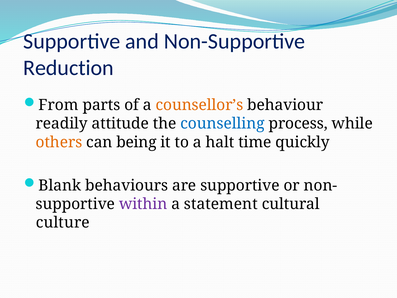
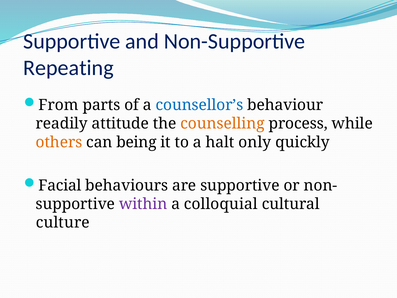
Reduction: Reduction -> Repeating
counsellor’s colour: orange -> blue
counselling colour: blue -> orange
time: time -> only
Blank: Blank -> Facial
statement: statement -> colloquial
